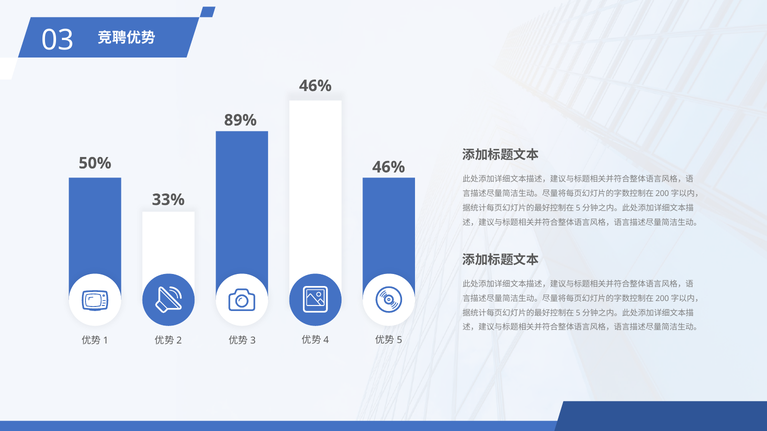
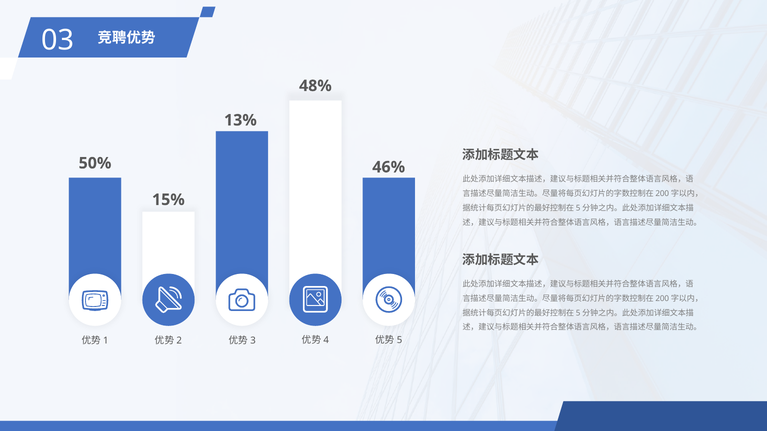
46% at (315, 86): 46% -> 48%
89%: 89% -> 13%
33%: 33% -> 15%
